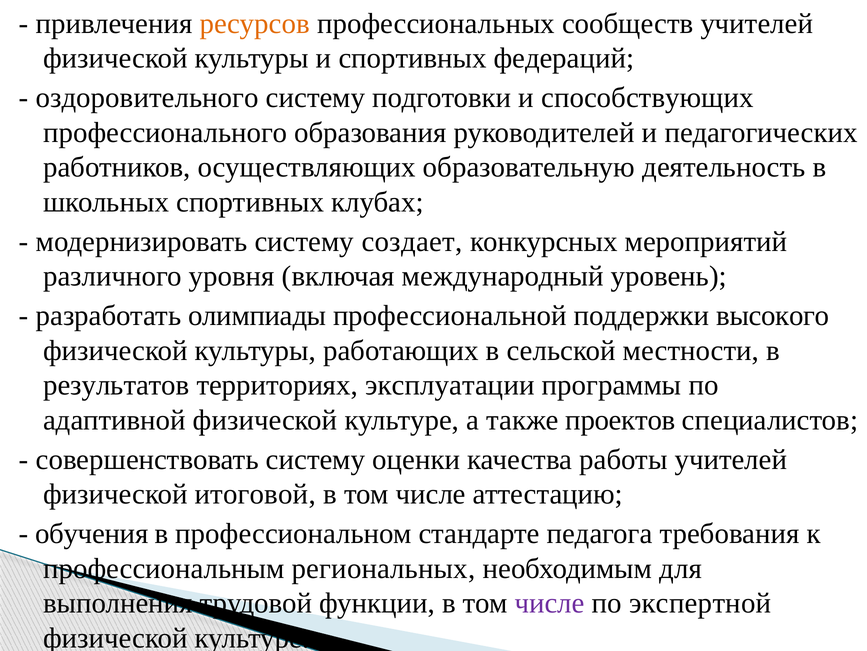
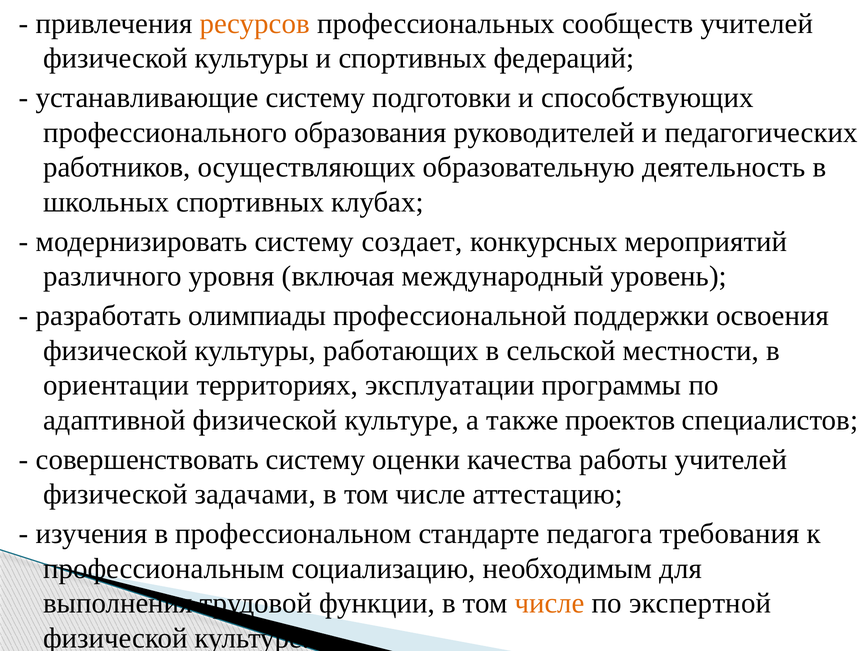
оздоровительного: оздоровительного -> устанавливающие
высокого: высокого -> освоения
результатов: результатов -> ориентации
итоговой: итоговой -> задачами
обучения: обучения -> изучения
региональных: региональных -> социализацию
числе at (550, 603) colour: purple -> orange
